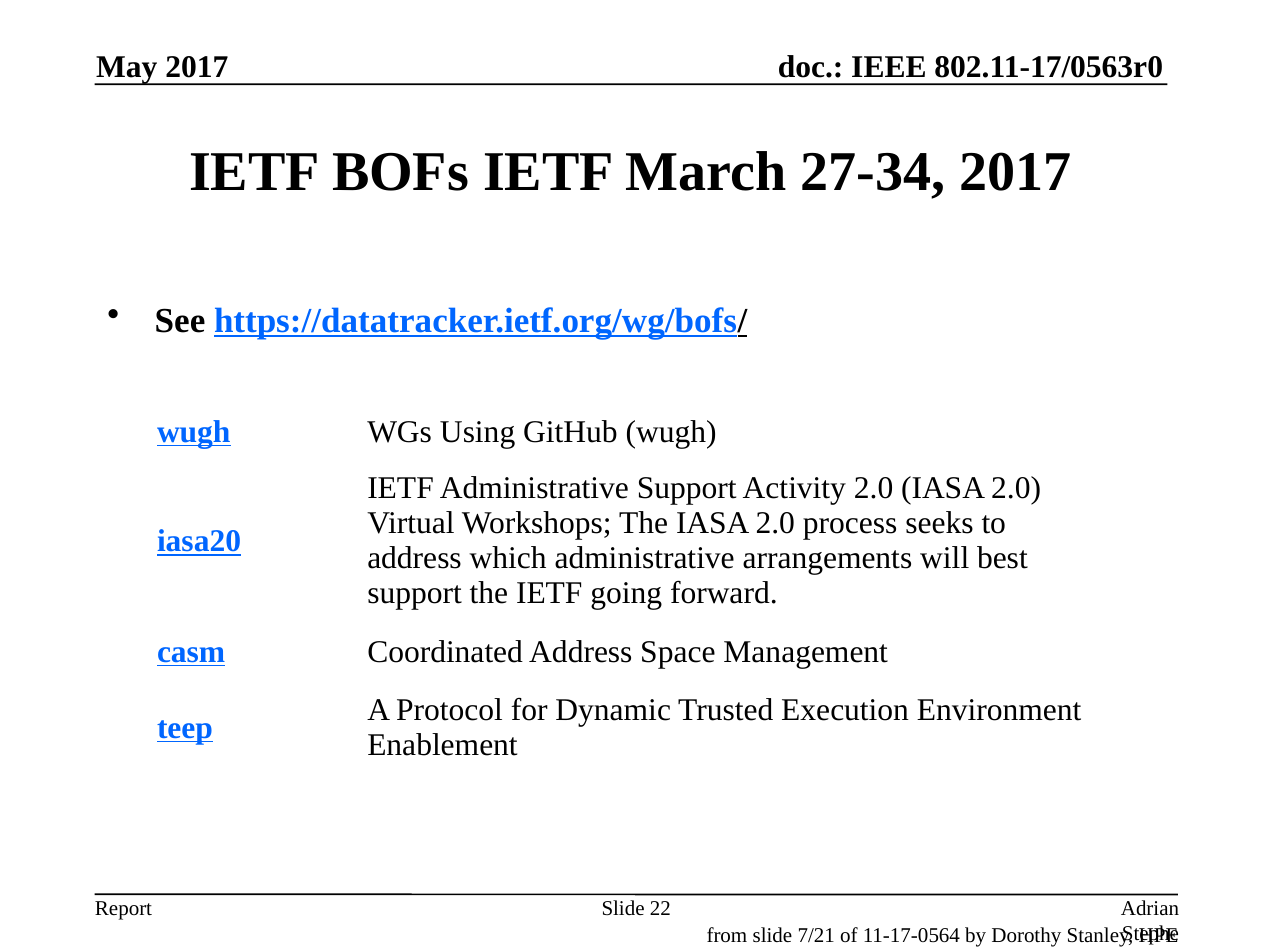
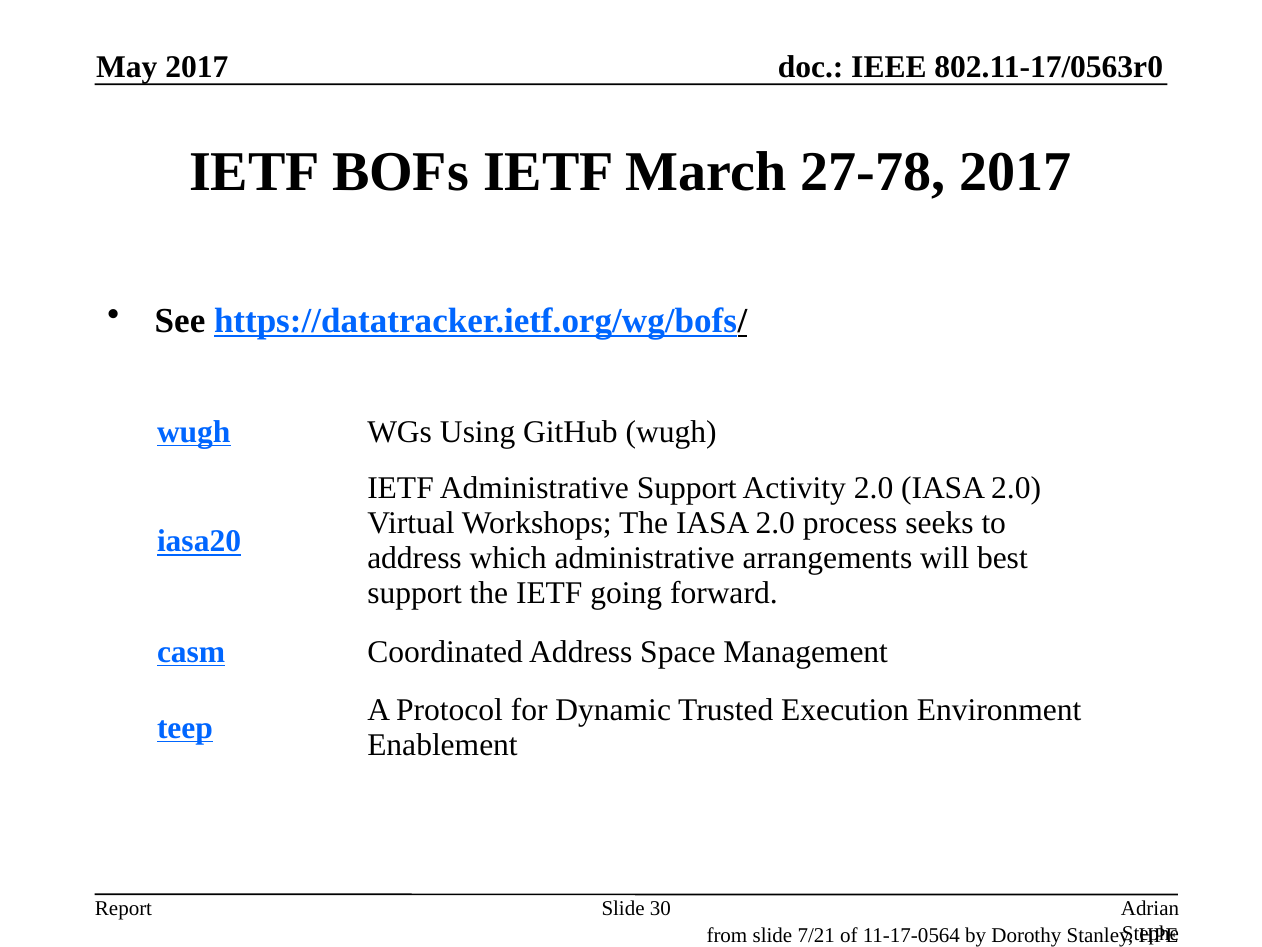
27-34: 27-34 -> 27-78
22: 22 -> 30
